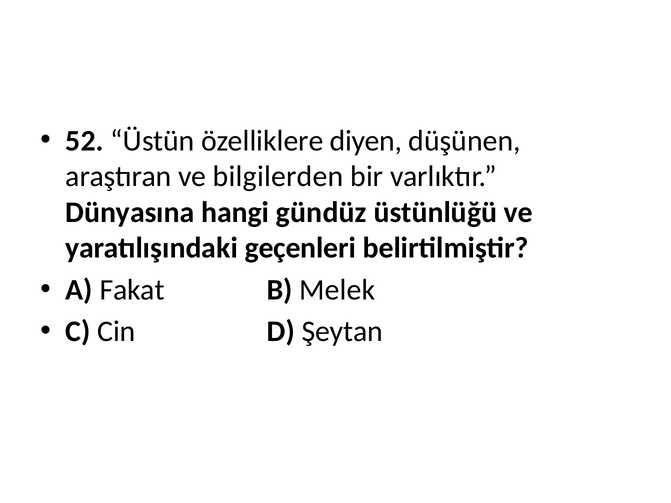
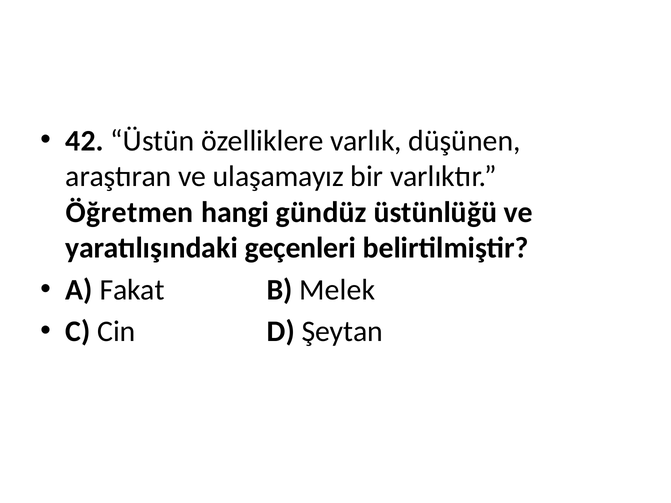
52: 52 -> 42
diyen: diyen -> varlık
bilgilerden: bilgilerden -> ulaşamayız
Dünyasına: Dünyasına -> Öğretmen
